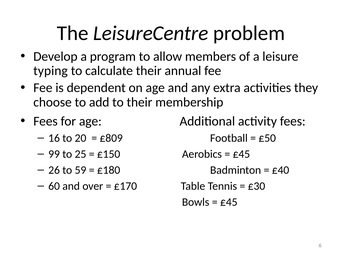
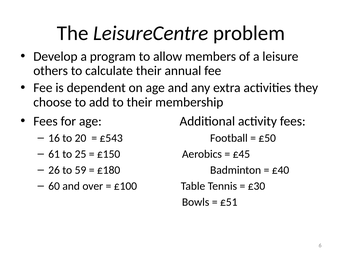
typing: typing -> others
£809: £809 -> £543
99: 99 -> 61
£170: £170 -> £100
£45 at (229, 202): £45 -> £51
